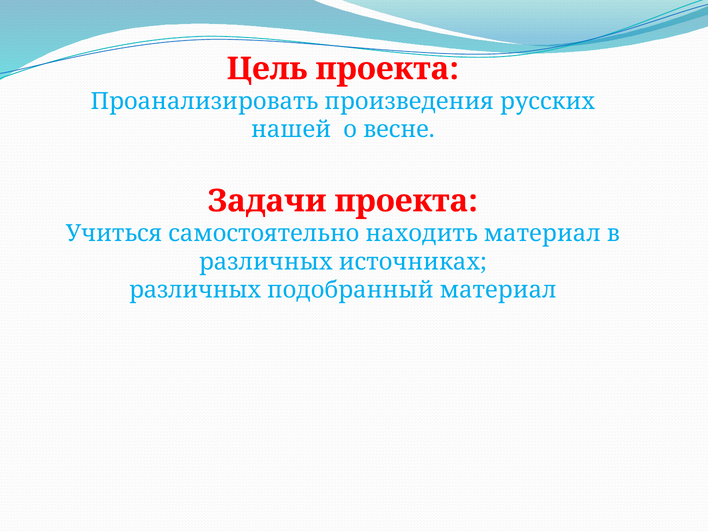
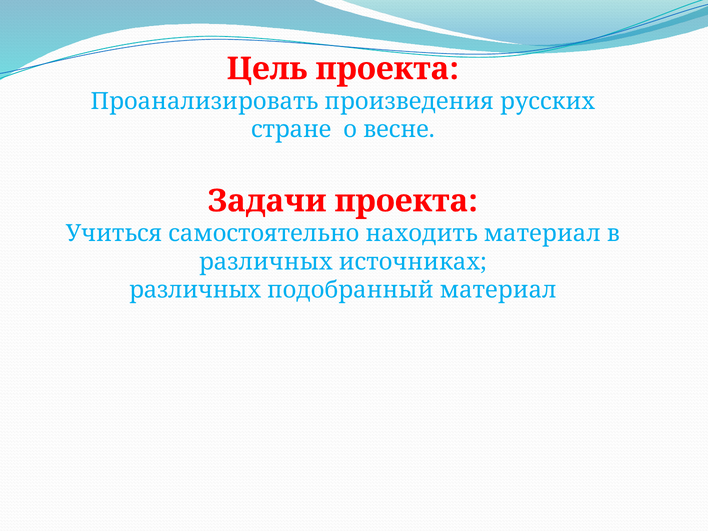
нашей: нашей -> стране
